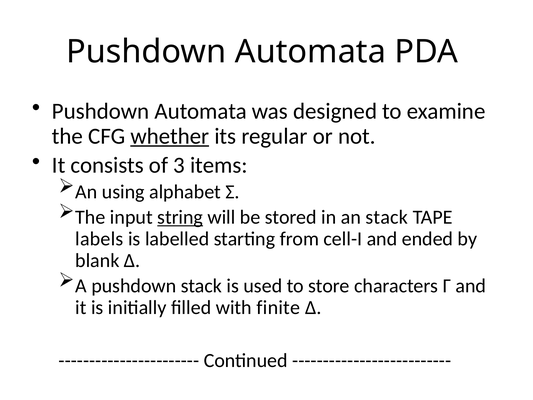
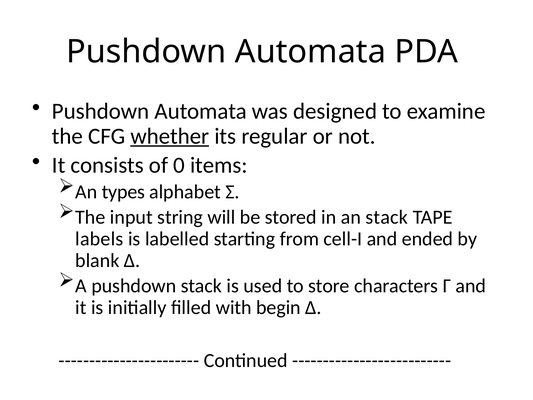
3: 3 -> 0
using: using -> types
string underline: present -> none
finite: finite -> begin
